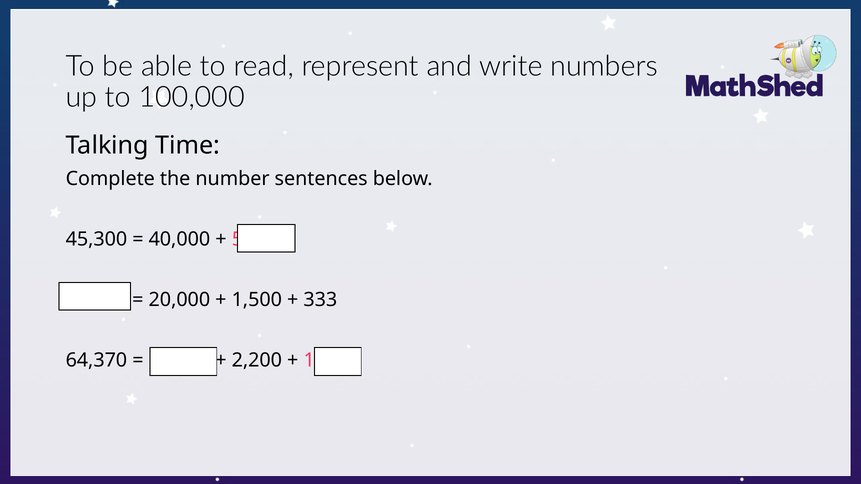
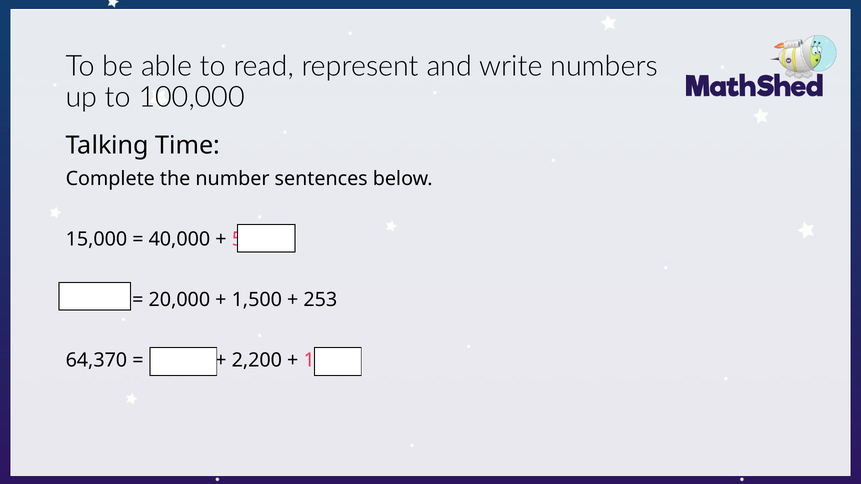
45,300: 45,300 -> 15,000
333: 333 -> 253
